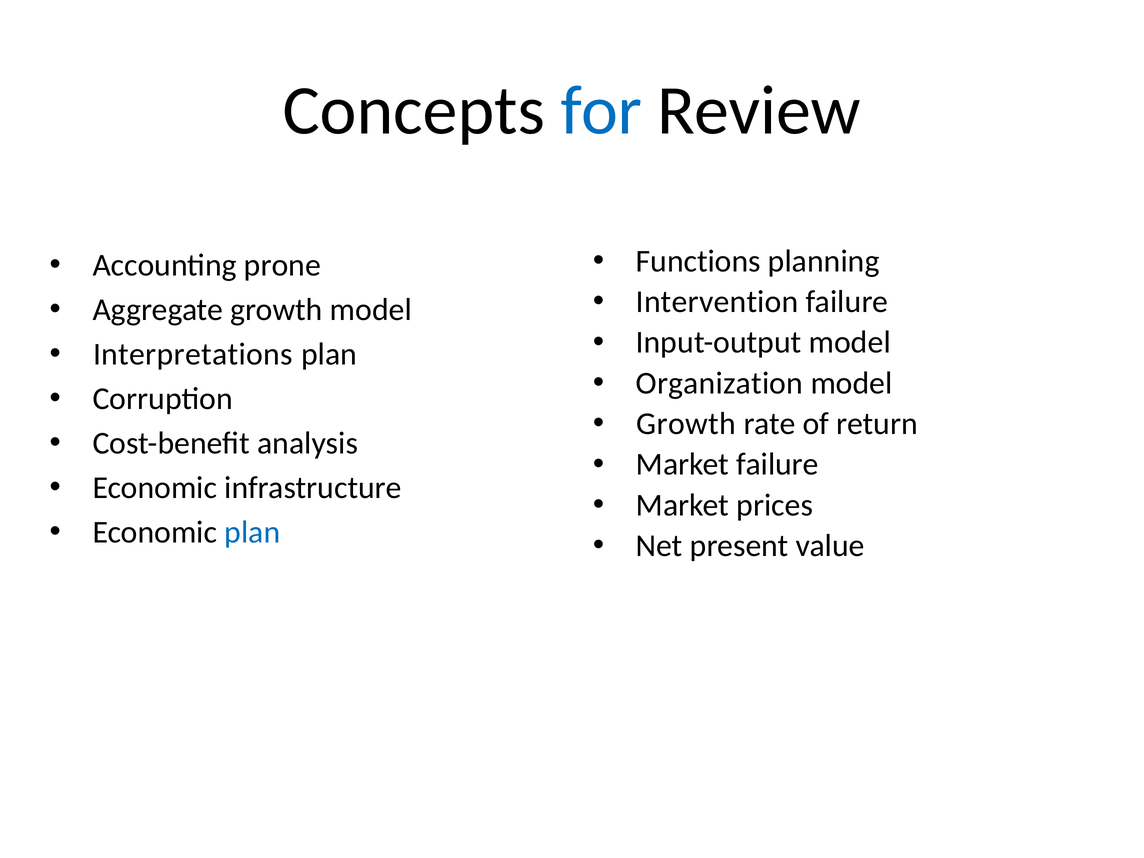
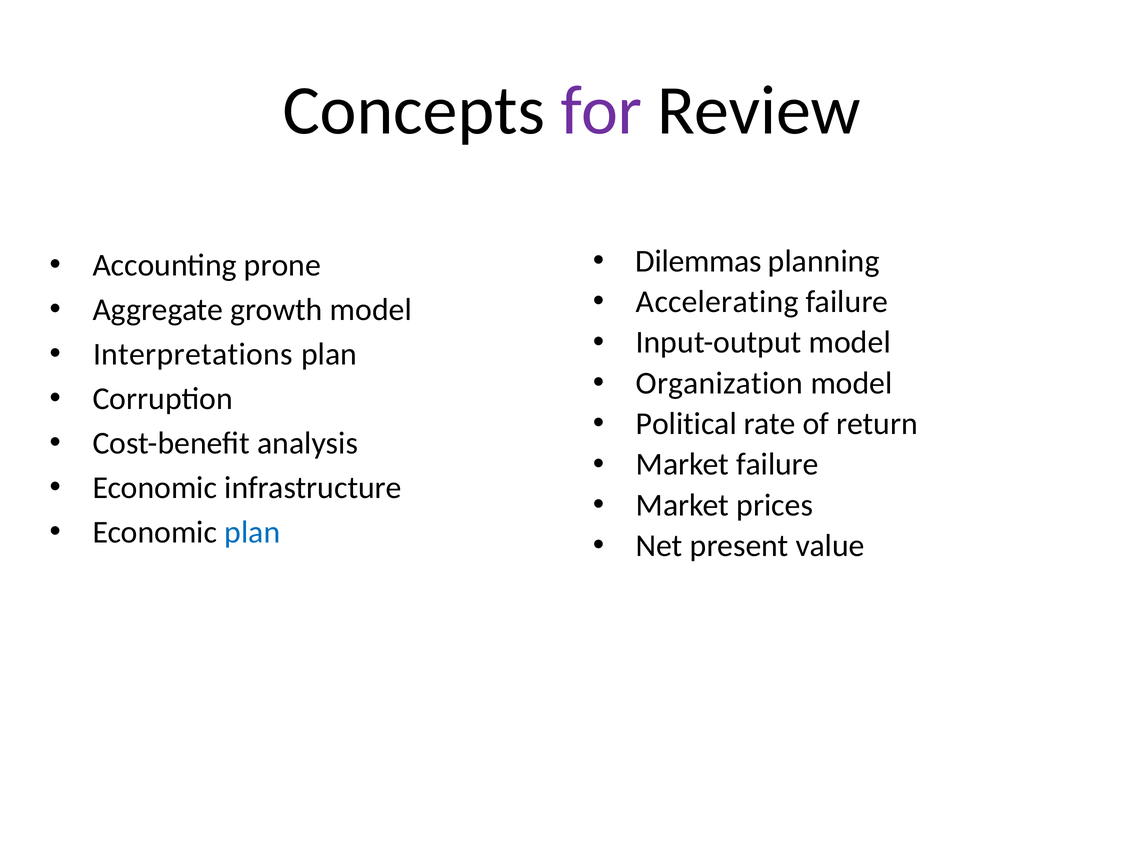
for colour: blue -> purple
Functions: Functions -> Dilemmas
Intervention: Intervention -> Accelerating
Growth at (686, 424): Growth -> Political
